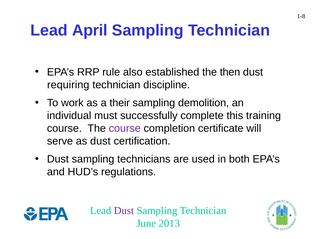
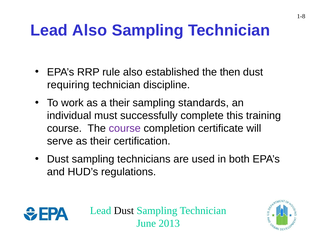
Lead April: April -> Also
demolition: demolition -> standards
as dust: dust -> their
Dust at (124, 211) colour: purple -> black
